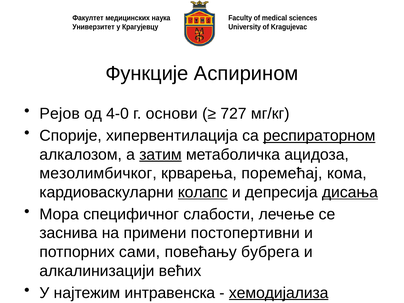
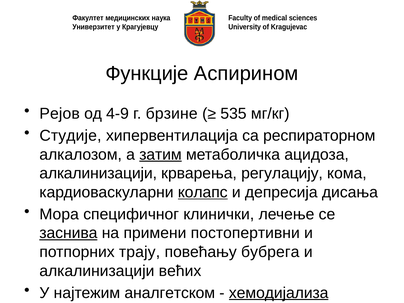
4-0: 4-0 -> 4-9
основи: основи -> брзине
727: 727 -> 535
Спорије: Спорије -> Студије
респираторном underline: present -> none
мезолимбичког at (98, 173): мезолимбичког -> алкалинизацији
поремећај: поремећај -> регулацију
дисања underline: present -> none
слабости: слабости -> клинички
заснива underline: none -> present
сами: сами -> трају
интравенска: интравенска -> аналгетском
